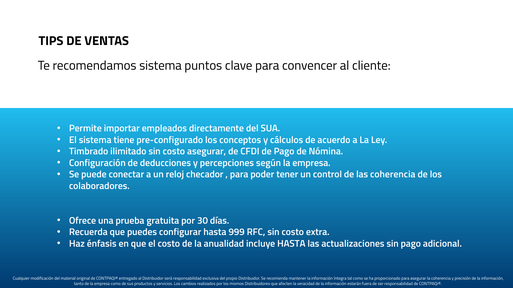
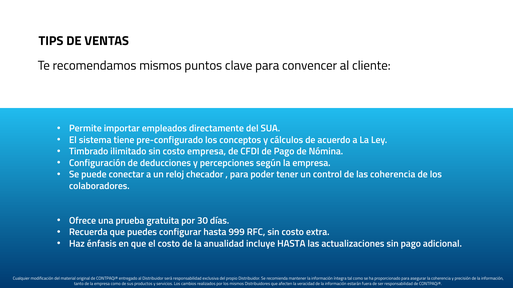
recomendamos sistema: sistema -> mismos
costo asegurar: asegurar -> empresa
